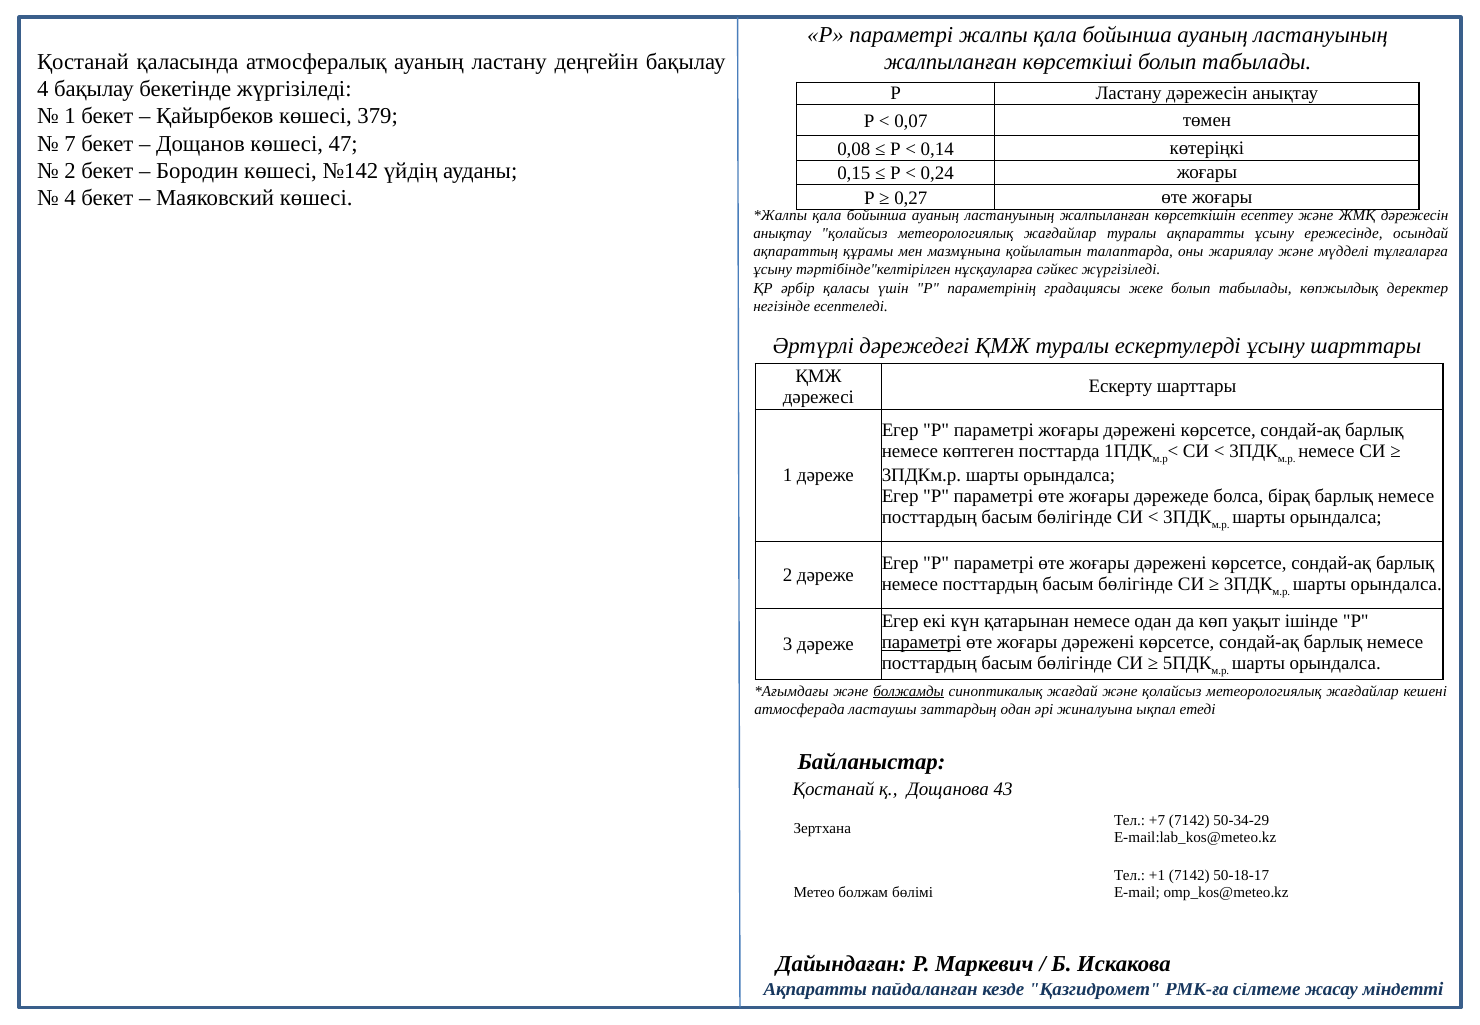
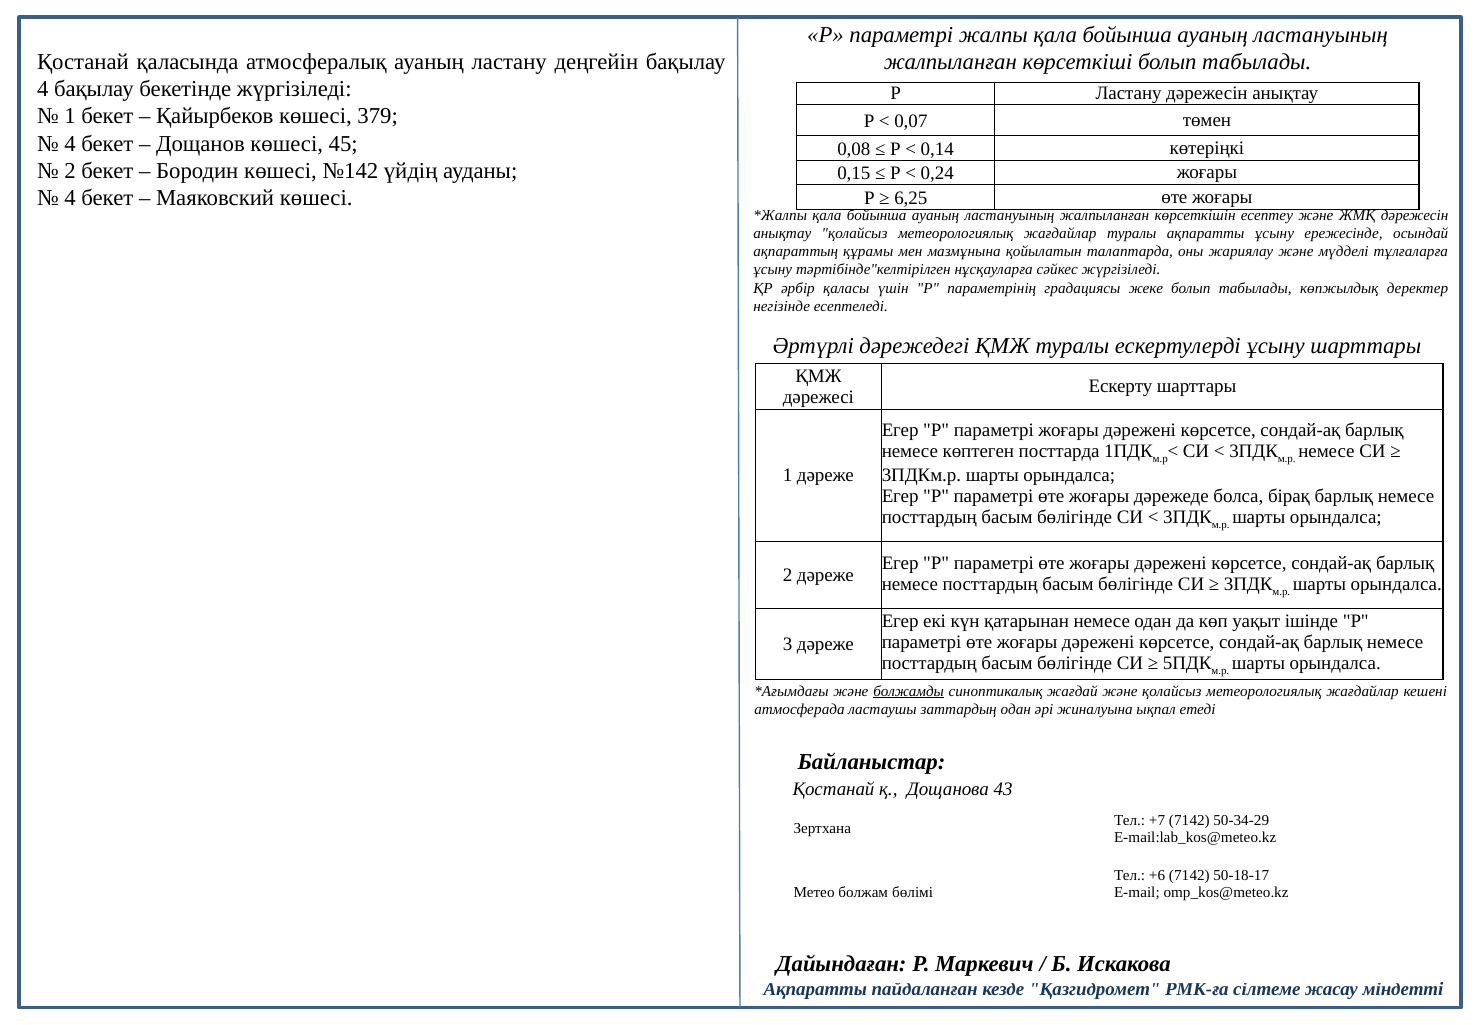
7 at (70, 144): 7 -> 4
47: 47 -> 45
0,27: 0,27 -> 6,25
параметрі at (922, 642) underline: present -> none
+1: +1 -> +6
